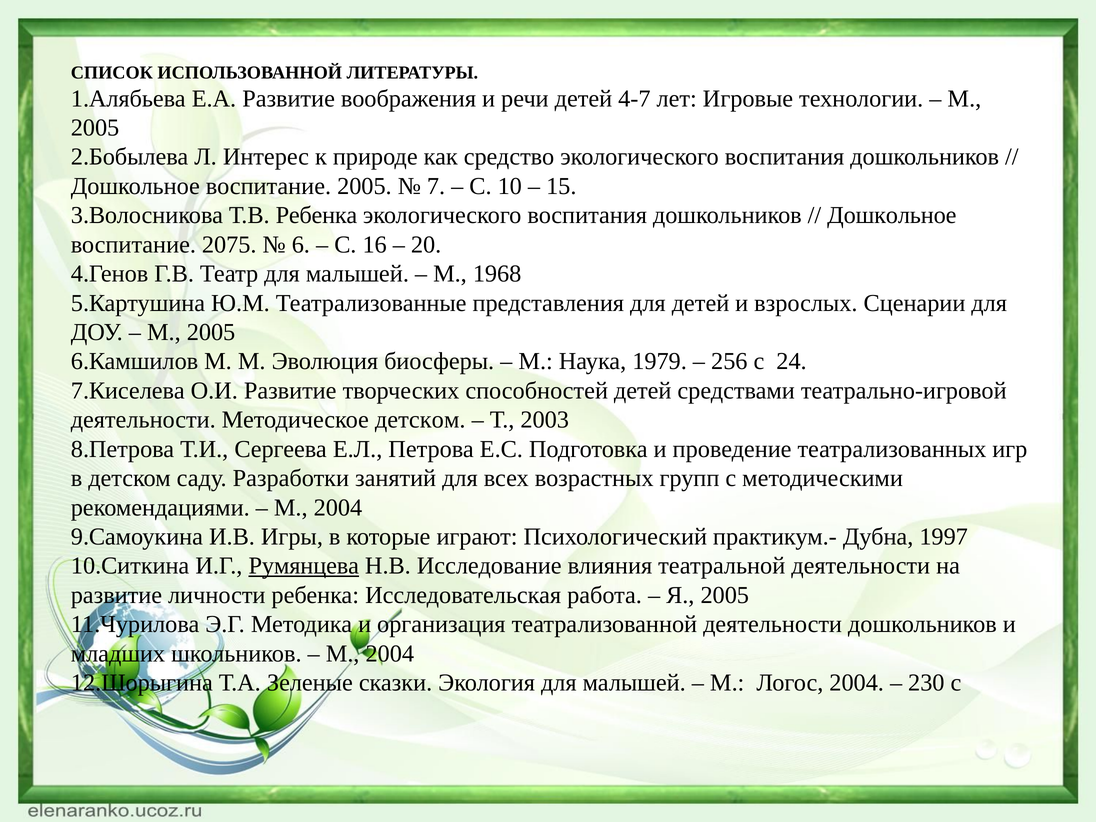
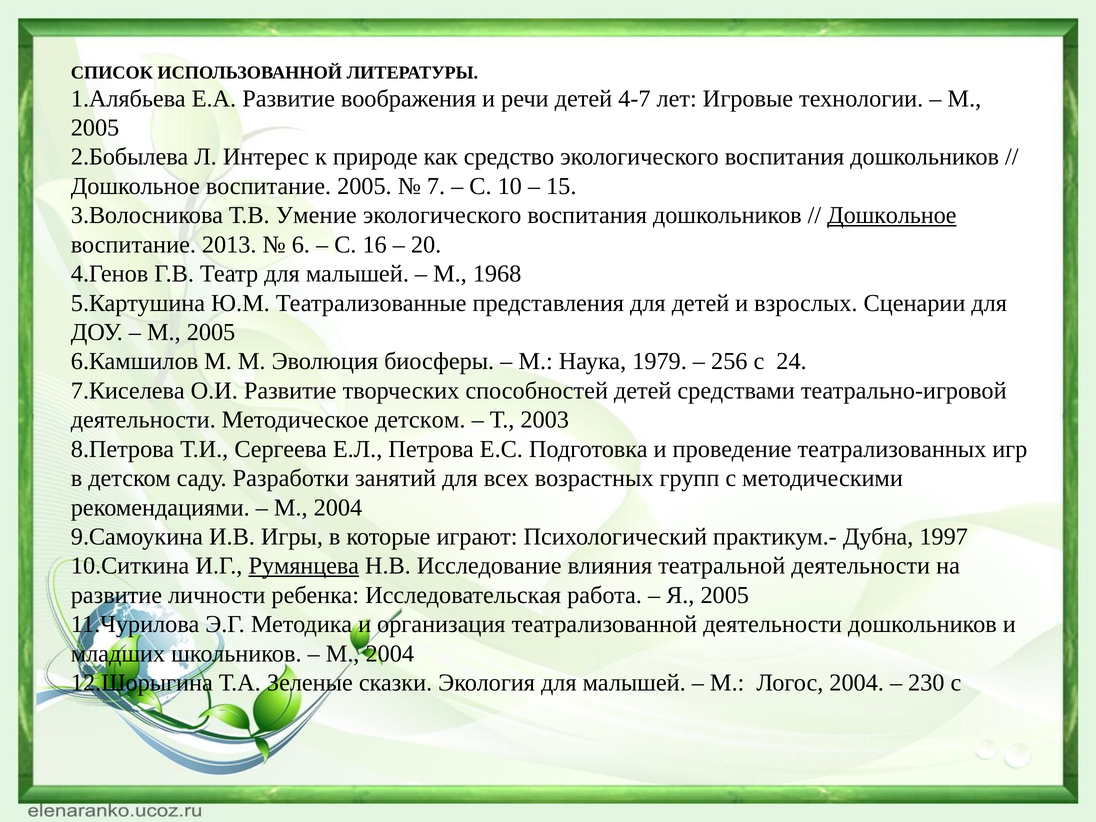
Т.В Ребенка: Ребенка -> Умение
Дошкольное at (892, 215) underline: none -> present
2075: 2075 -> 2013
